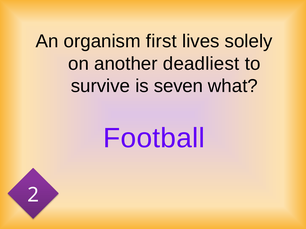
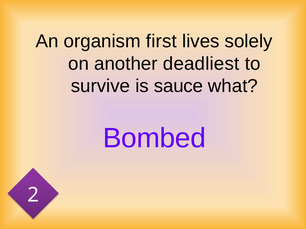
seven: seven -> sauce
Football: Football -> Bombed
